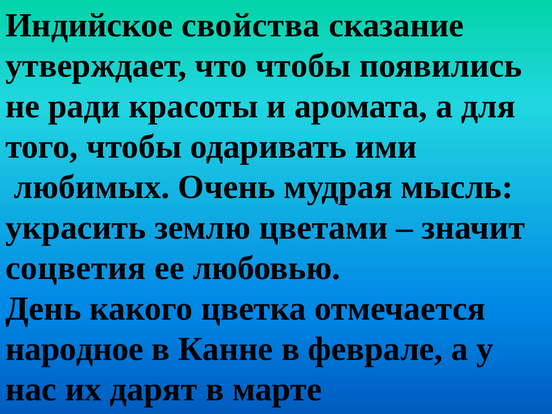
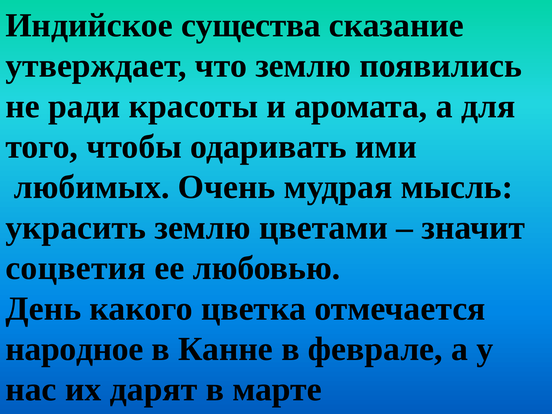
свойства: свойства -> существа
что чтобы: чтобы -> землю
